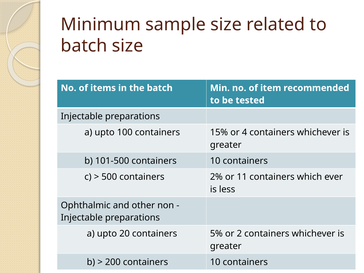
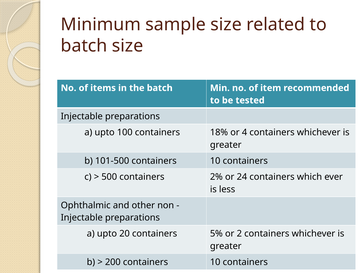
15%: 15% -> 18%
11: 11 -> 24
